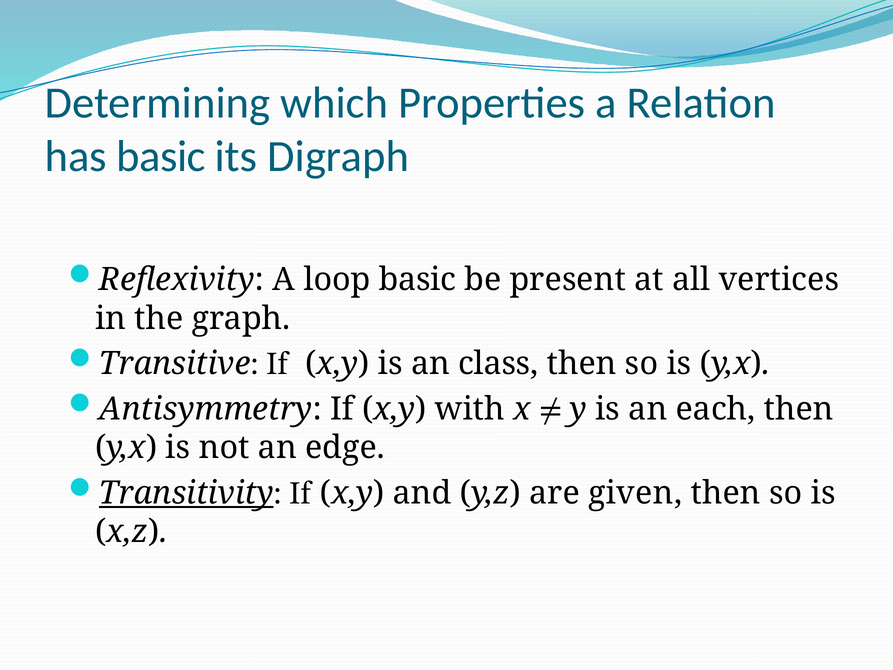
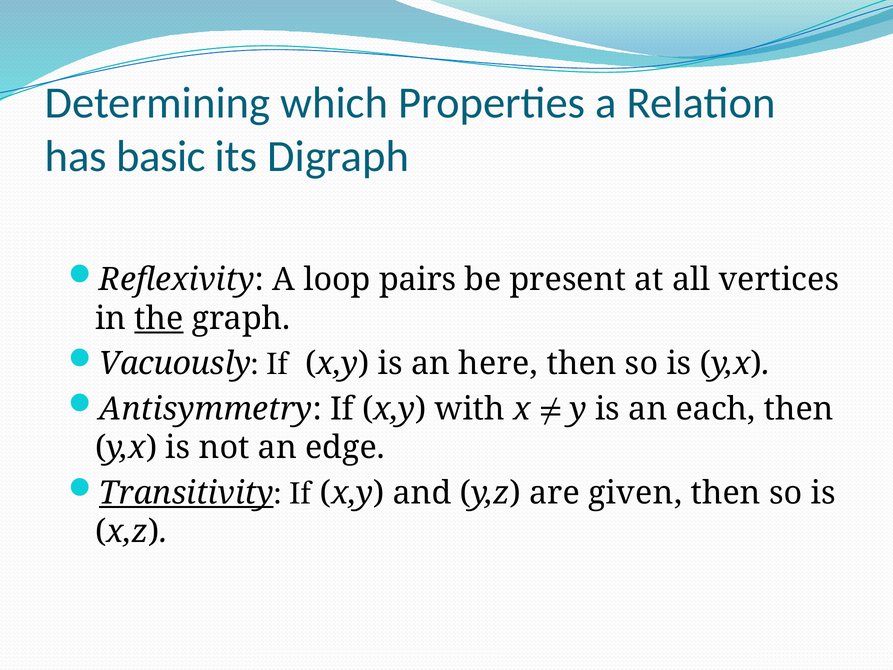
loop basic: basic -> pairs
the underline: none -> present
Transitive: Transitive -> Vacuously
class: class -> here
